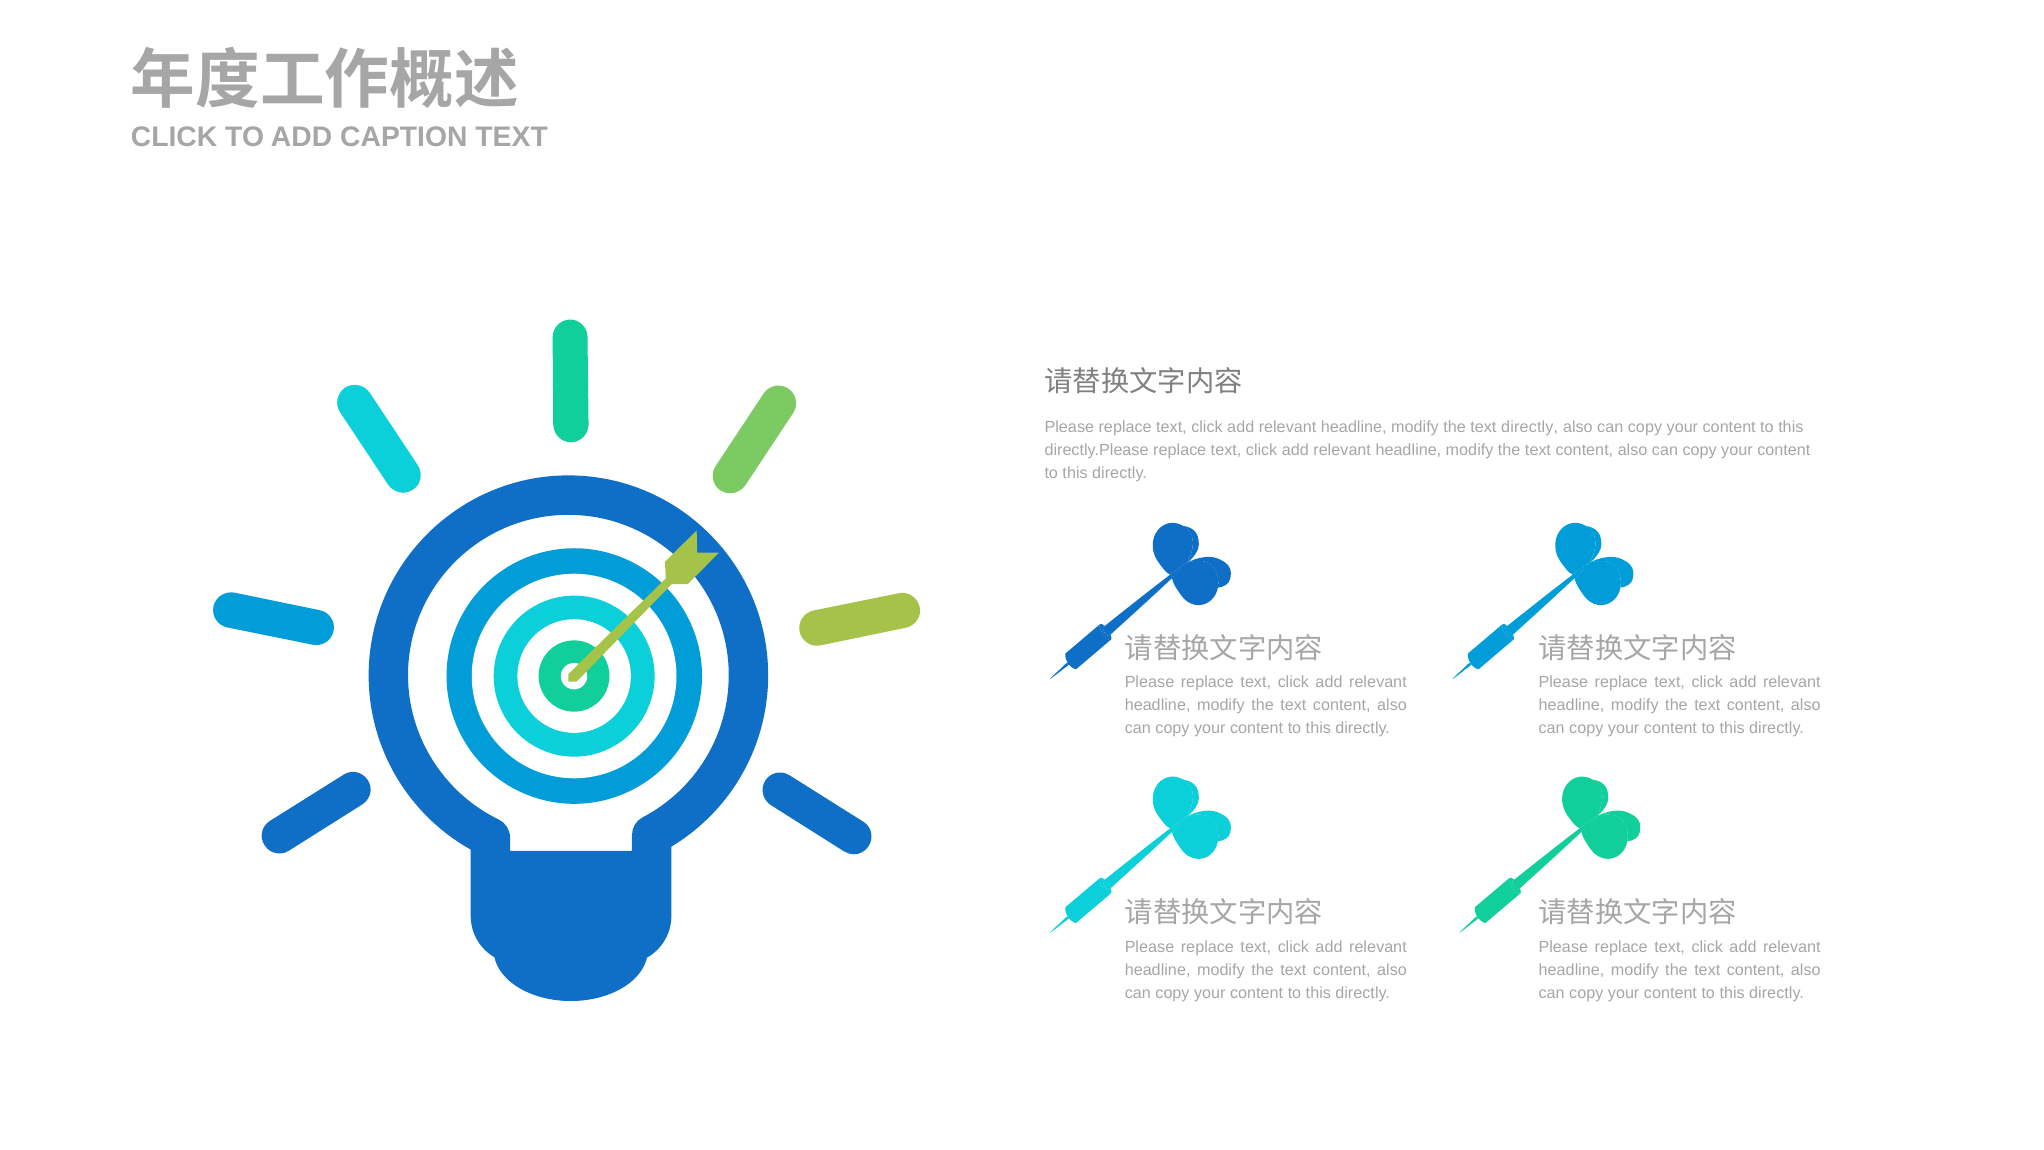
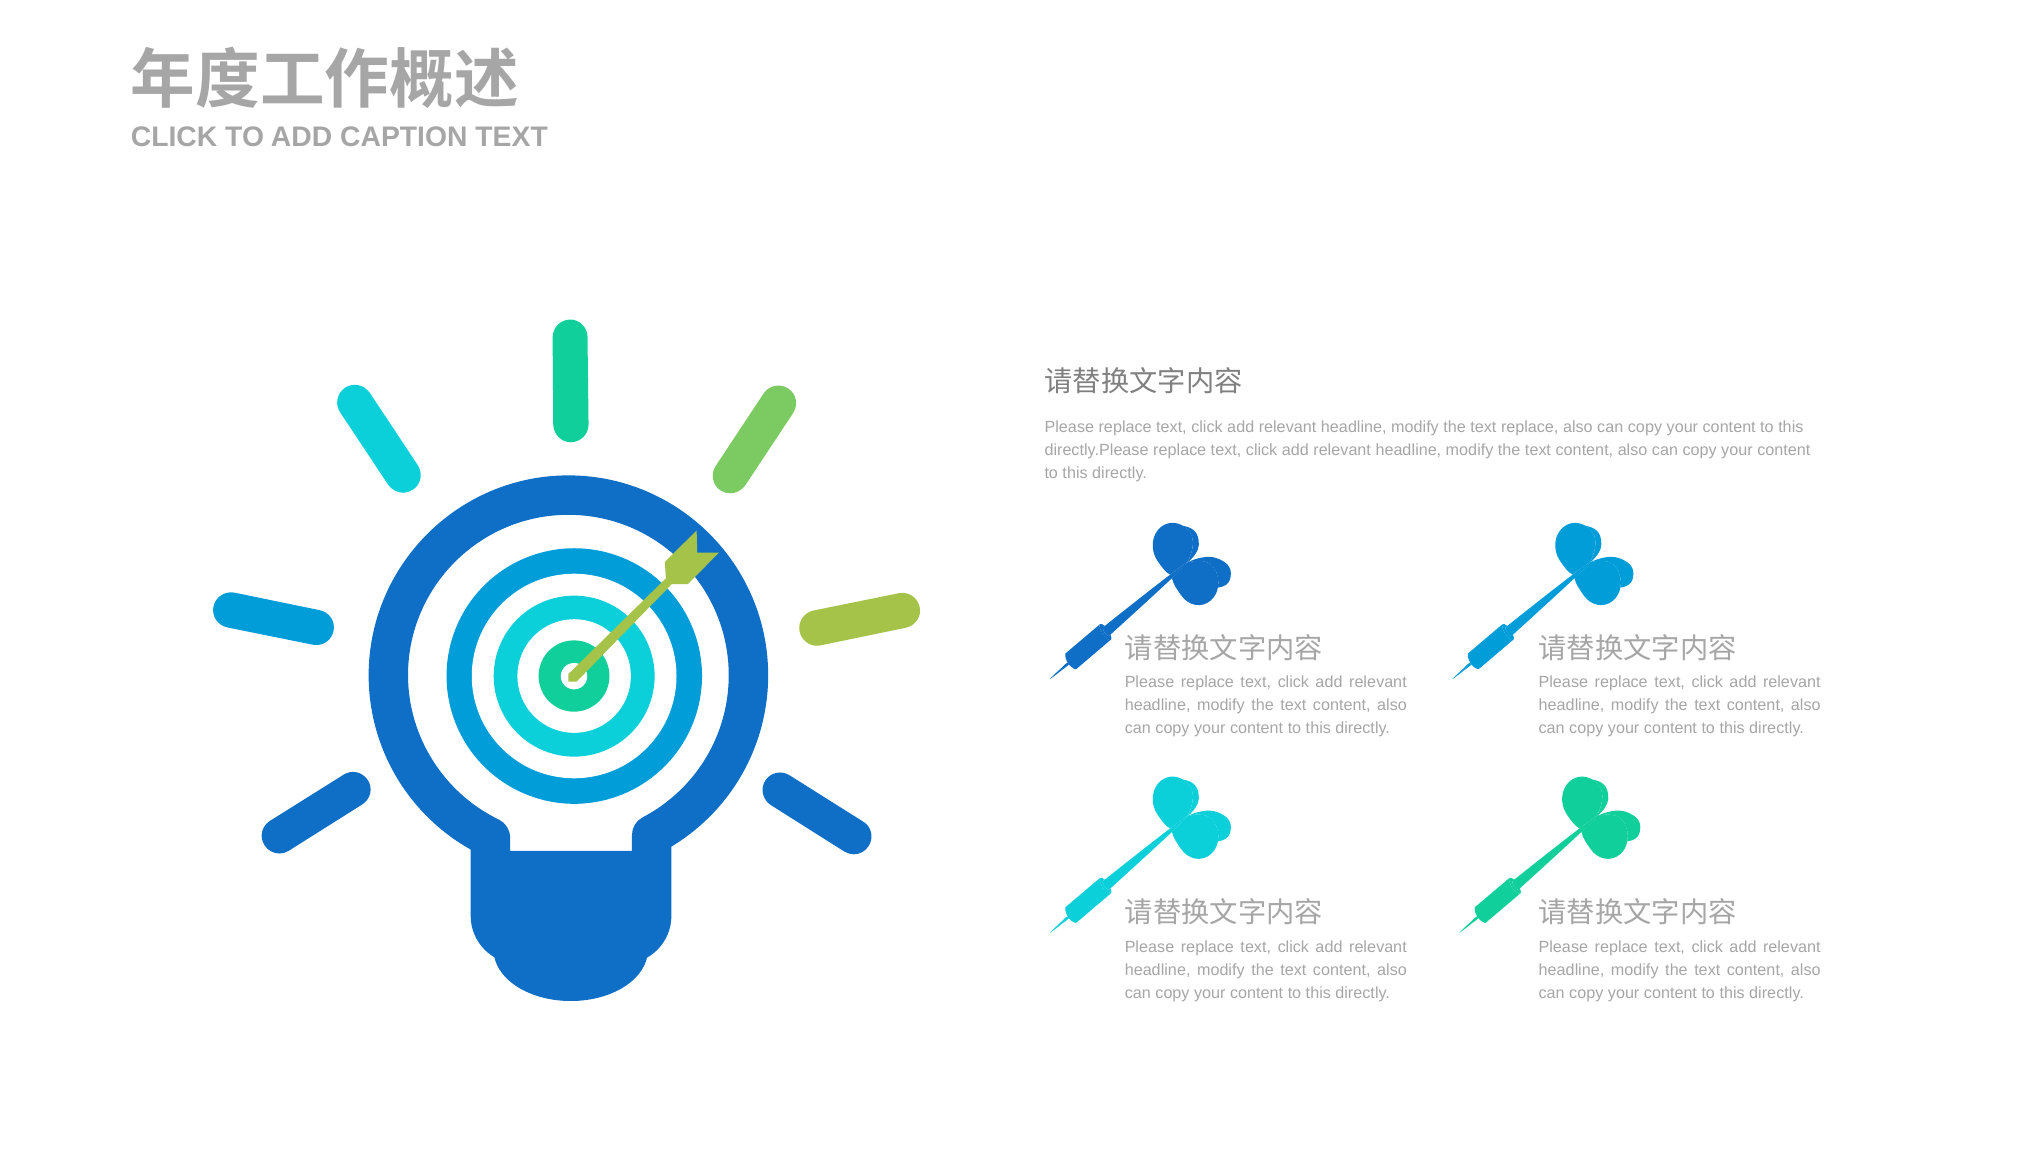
text directly: directly -> replace
